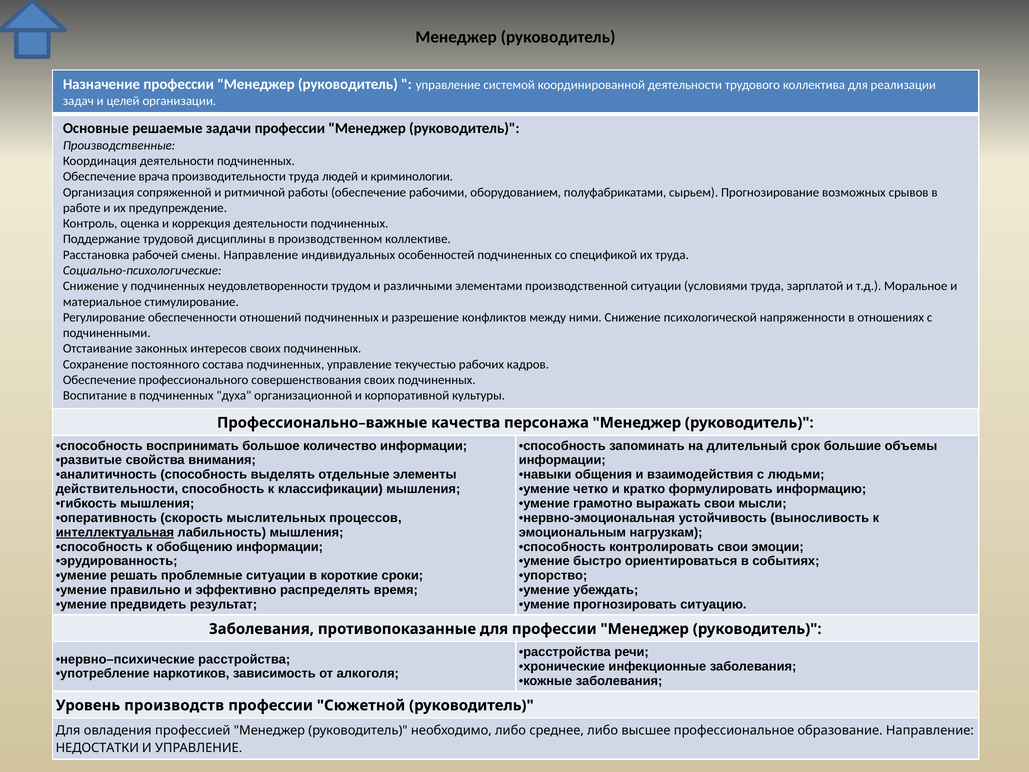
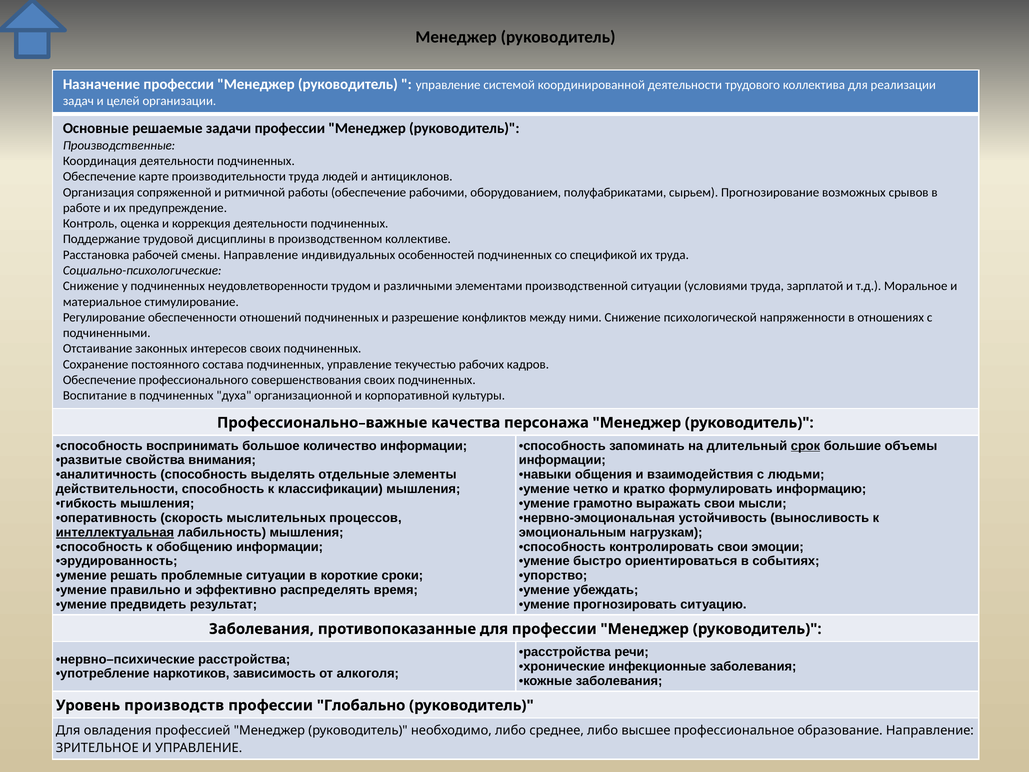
врача: врача -> карте
криминологии: криминологии -> антициклонов
срок underline: none -> present
Сюжетной: Сюжетной -> Глобально
НЕДОСТАТКИ: НЕДОСТАТКИ -> ЗРИТЕЛЬНОЕ
